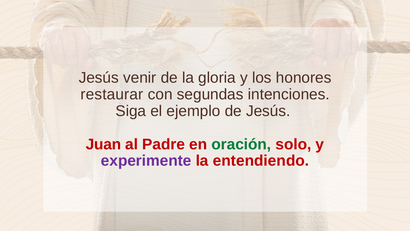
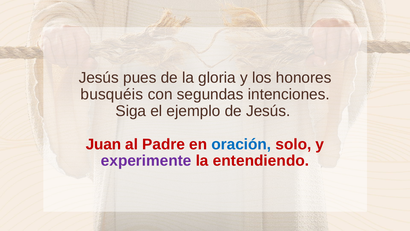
venir: venir -> pues
restaurar: restaurar -> busquéis
oración colour: green -> blue
